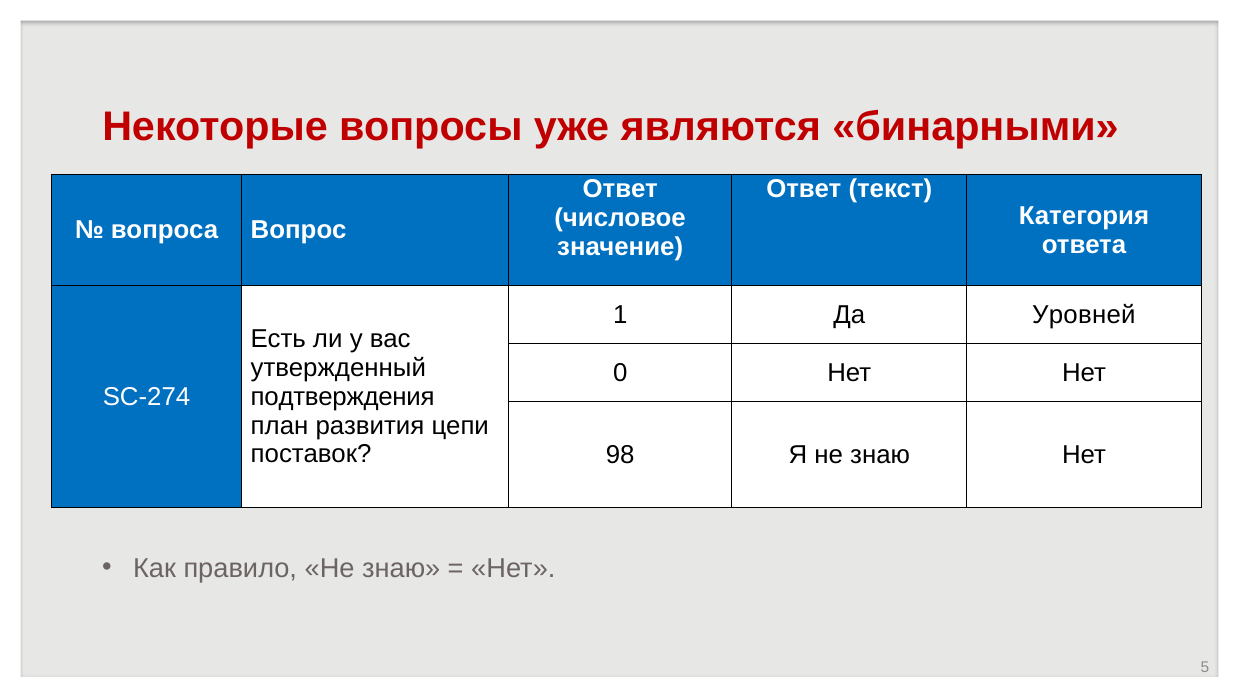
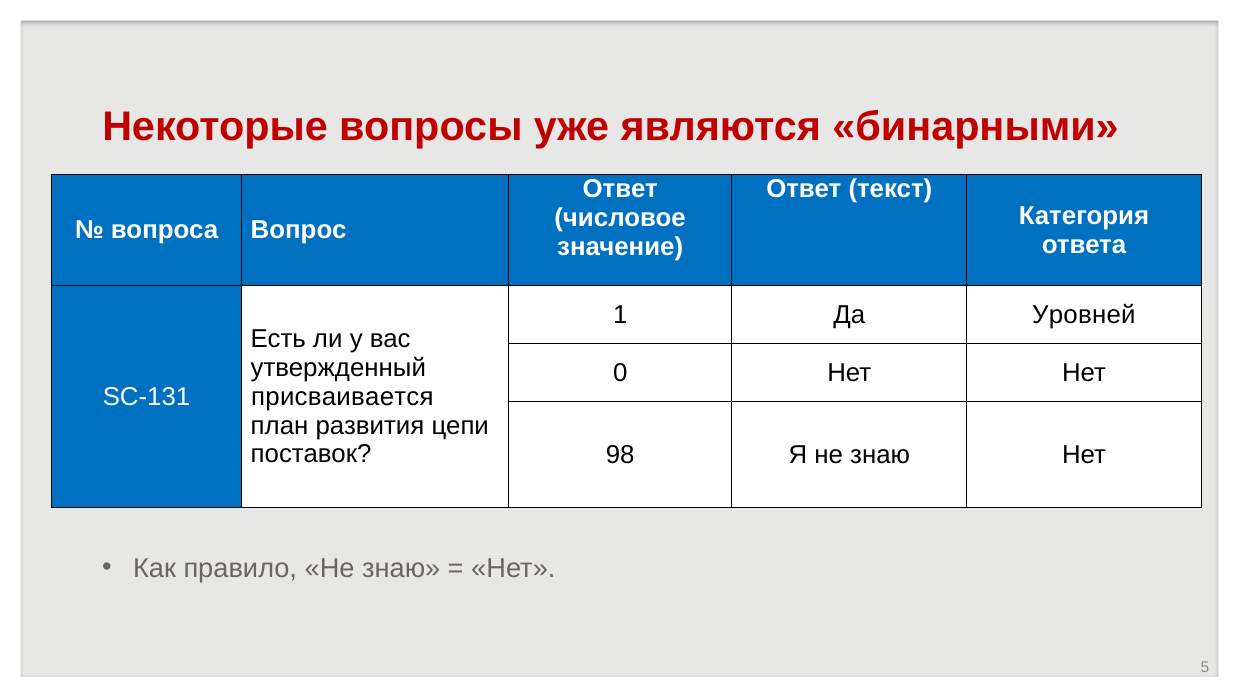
SC-274: SC-274 -> SC-131
подтверждения: подтверждения -> присваивается
